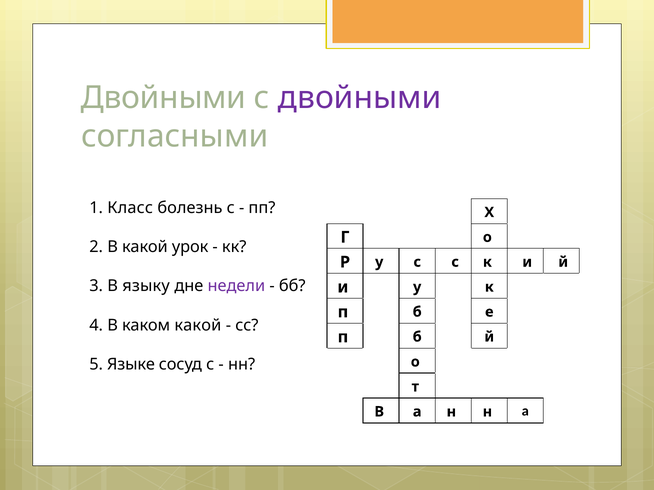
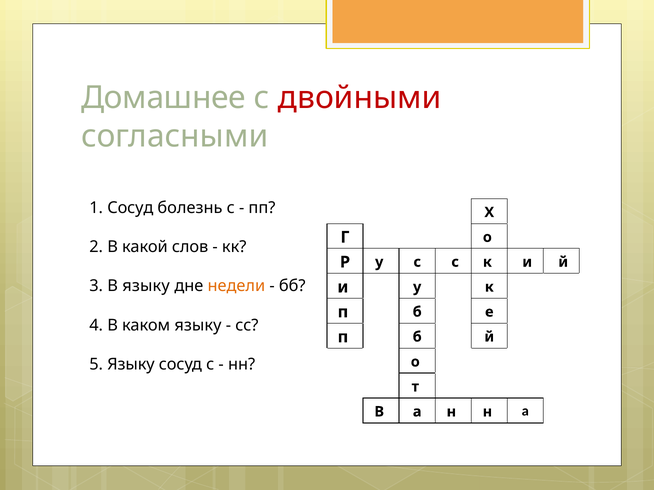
Двойными at (164, 98): Двойными -> Домашнее
двойными at (360, 98) colour: purple -> red
1 Класс: Класс -> Сосуд
урок: урок -> слов
недели colour: purple -> orange
каком какой: какой -> языку
5 Языке: Языке -> Языку
